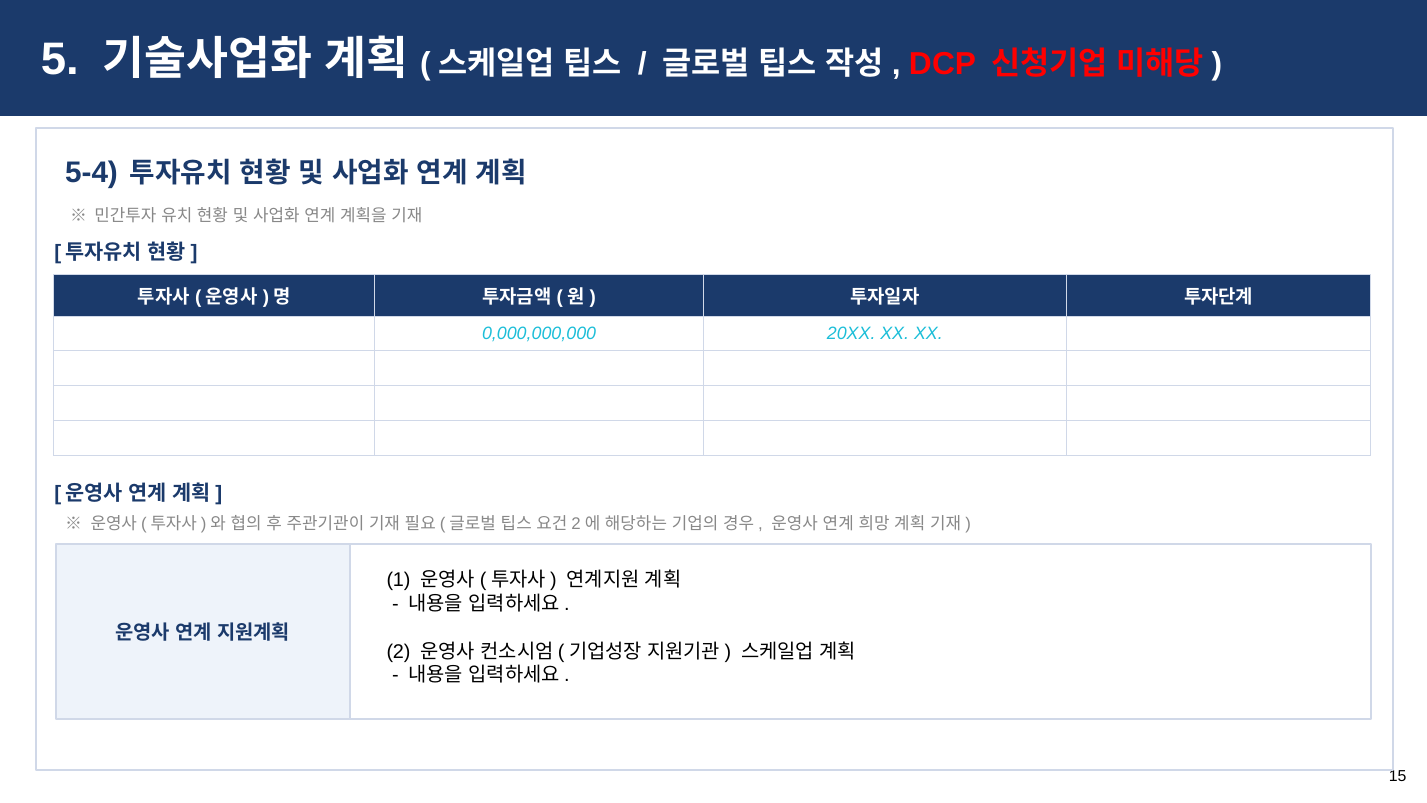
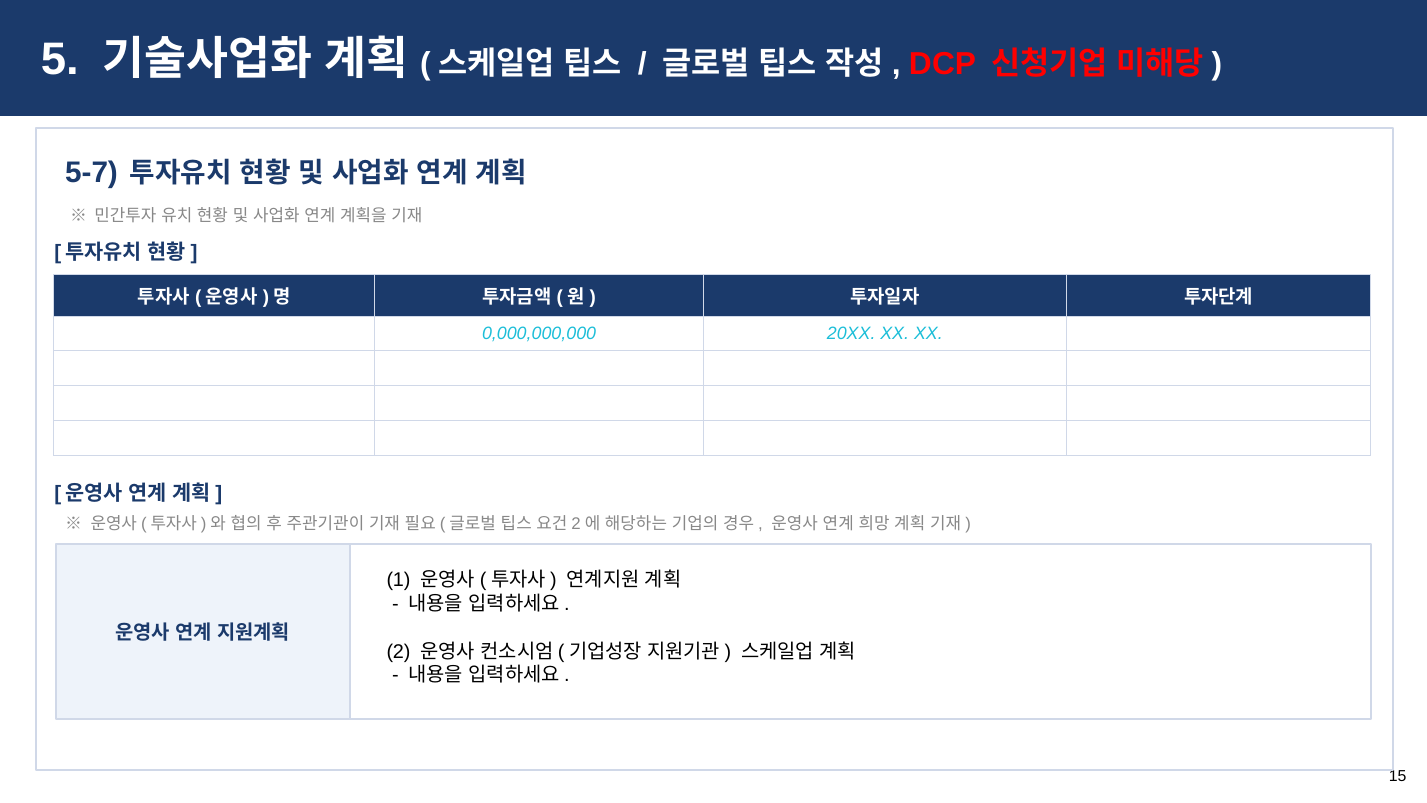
5-4: 5-4 -> 5-7
